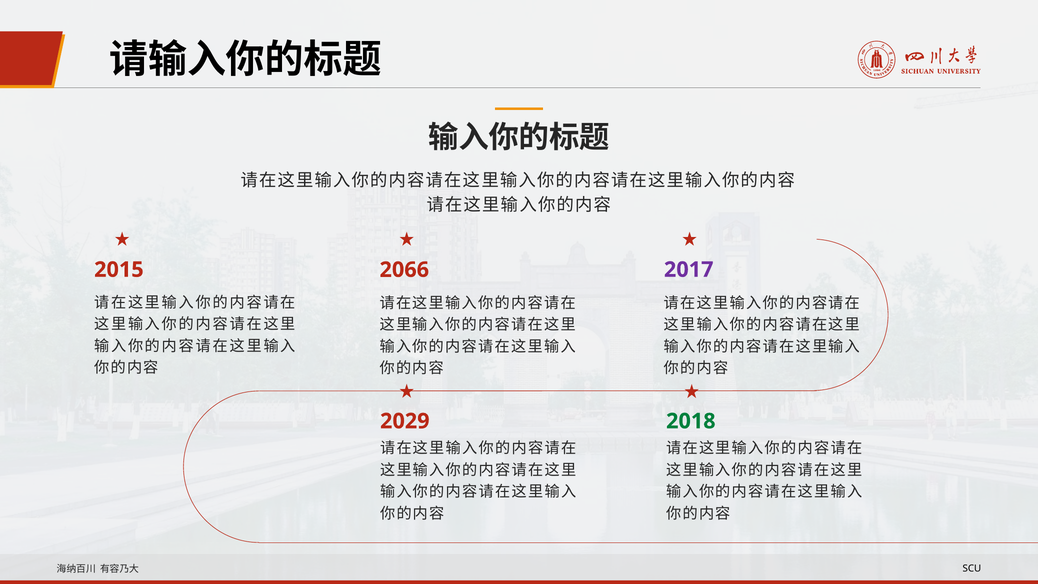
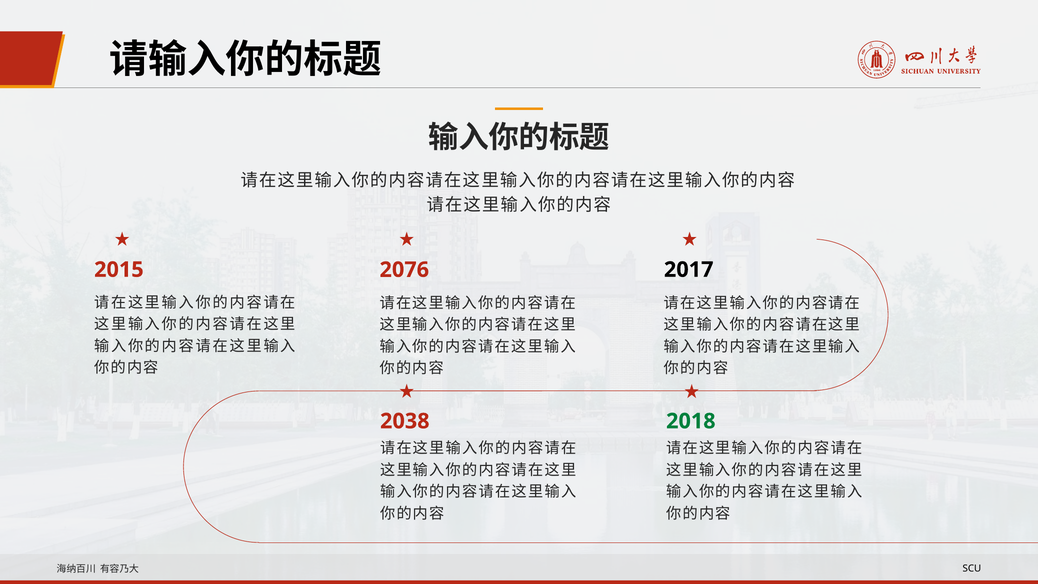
2017 colour: purple -> black
2066: 2066 -> 2076
2029: 2029 -> 2038
